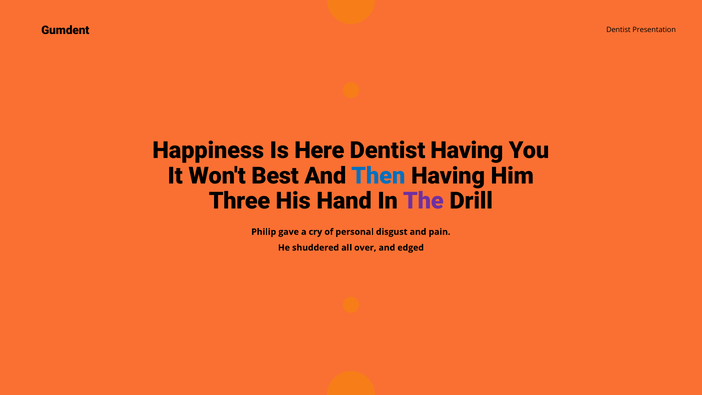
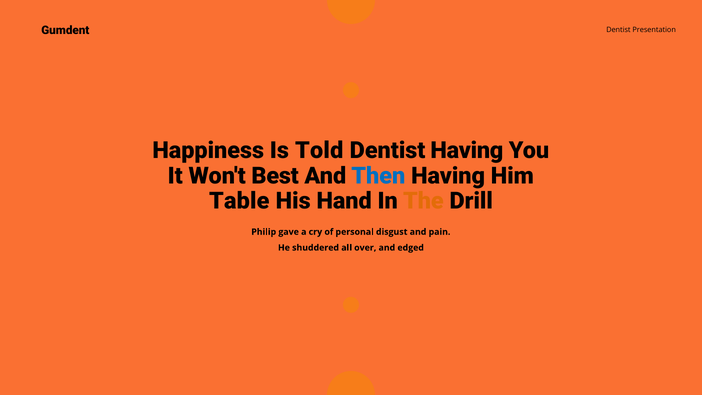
Here: Here -> Told
Three: Three -> Table
The colour: purple -> orange
